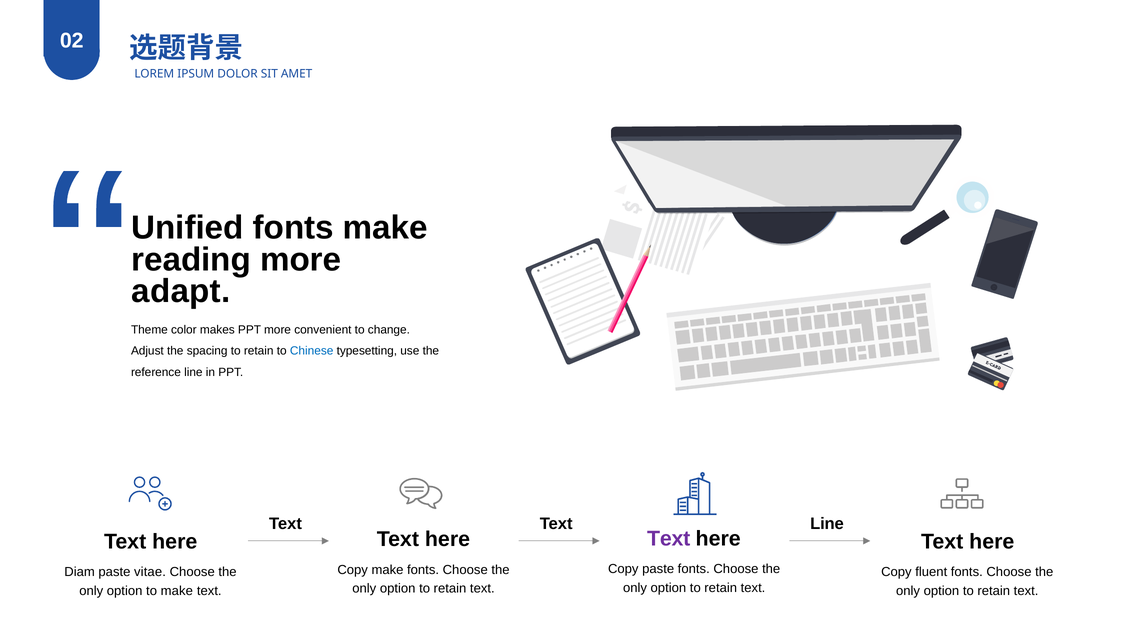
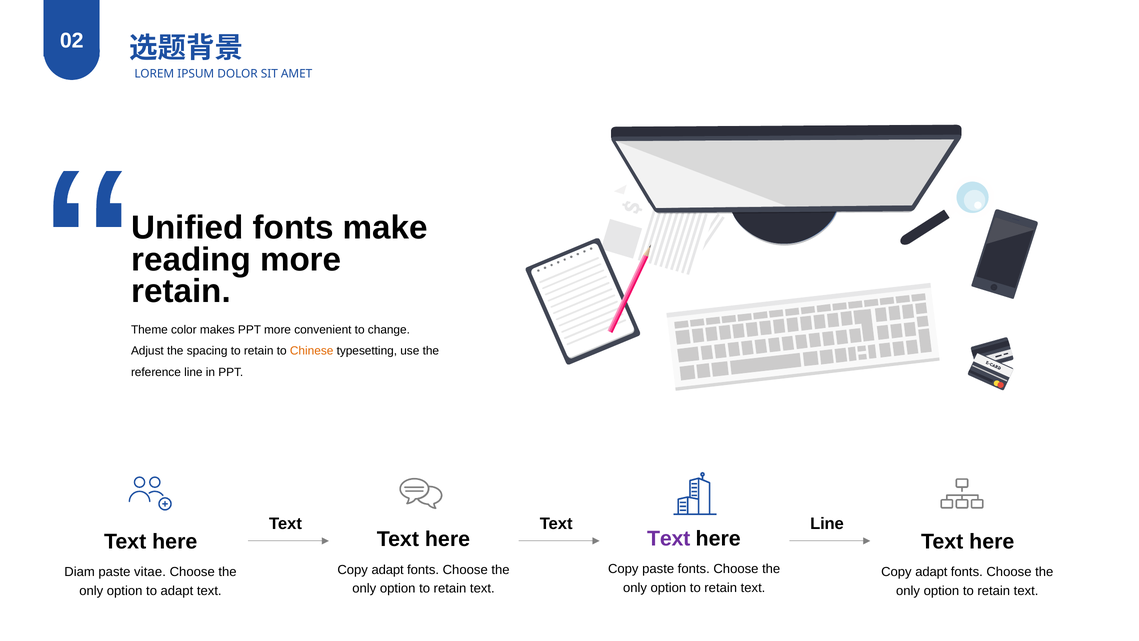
adapt at (181, 291): adapt -> retain
Chinese colour: blue -> orange
make at (388, 569): make -> adapt
fluent at (931, 572): fluent -> adapt
to make: make -> adapt
